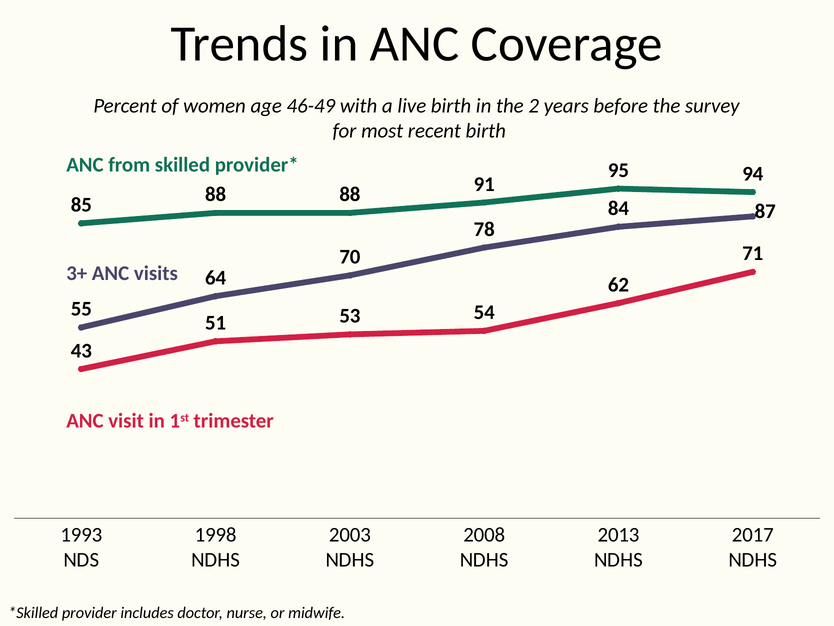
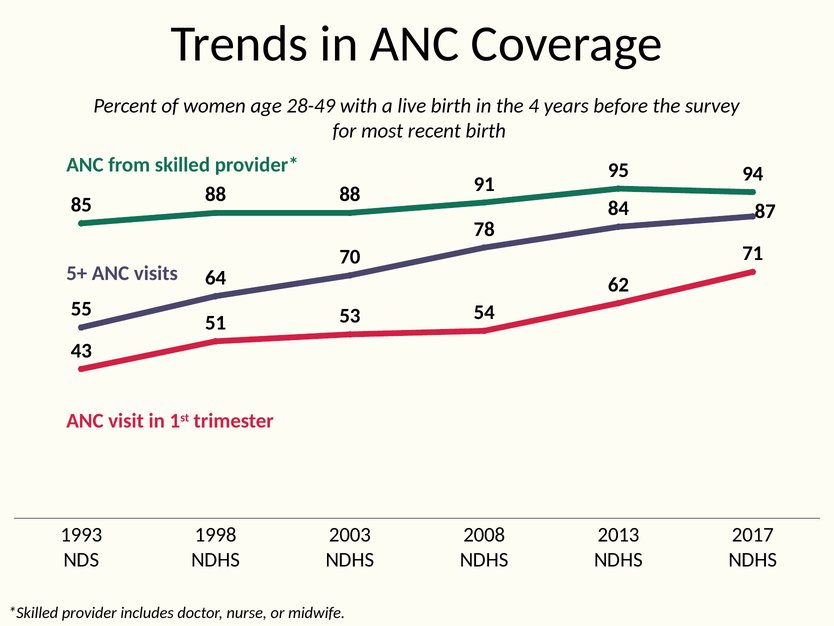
46-49: 46-49 -> 28-49
2: 2 -> 4
3+: 3+ -> 5+
